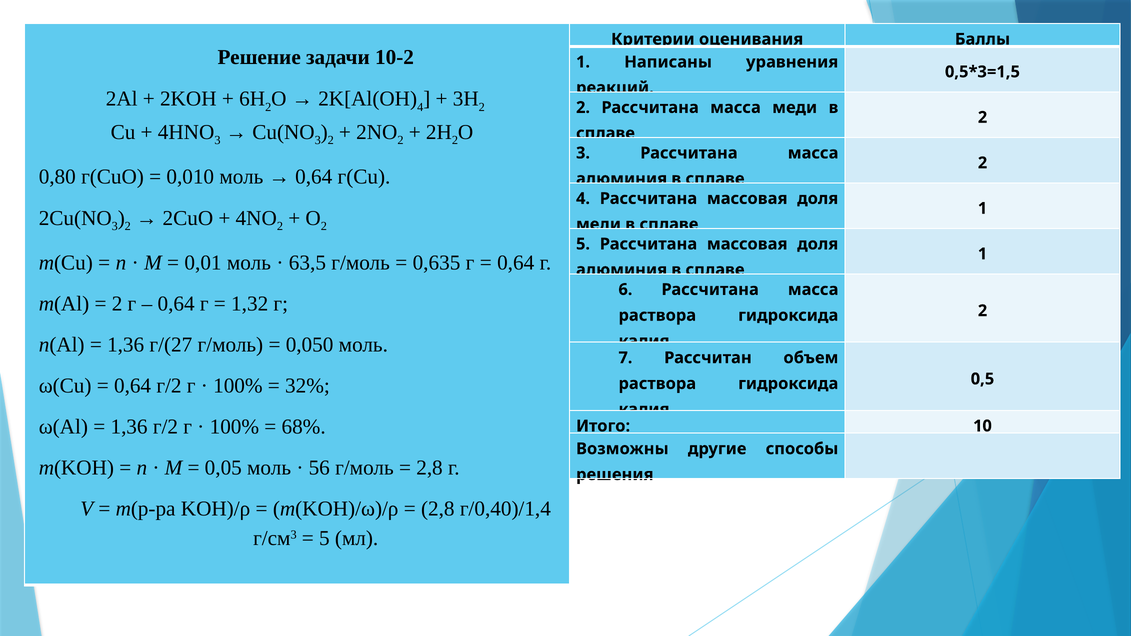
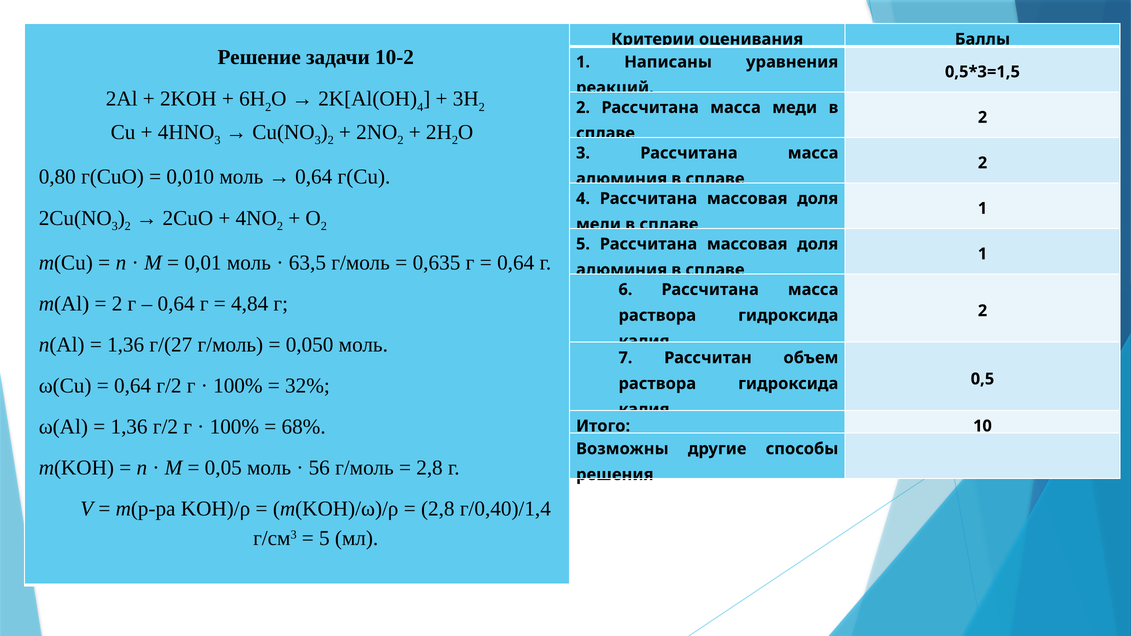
1,32: 1,32 -> 4,84
